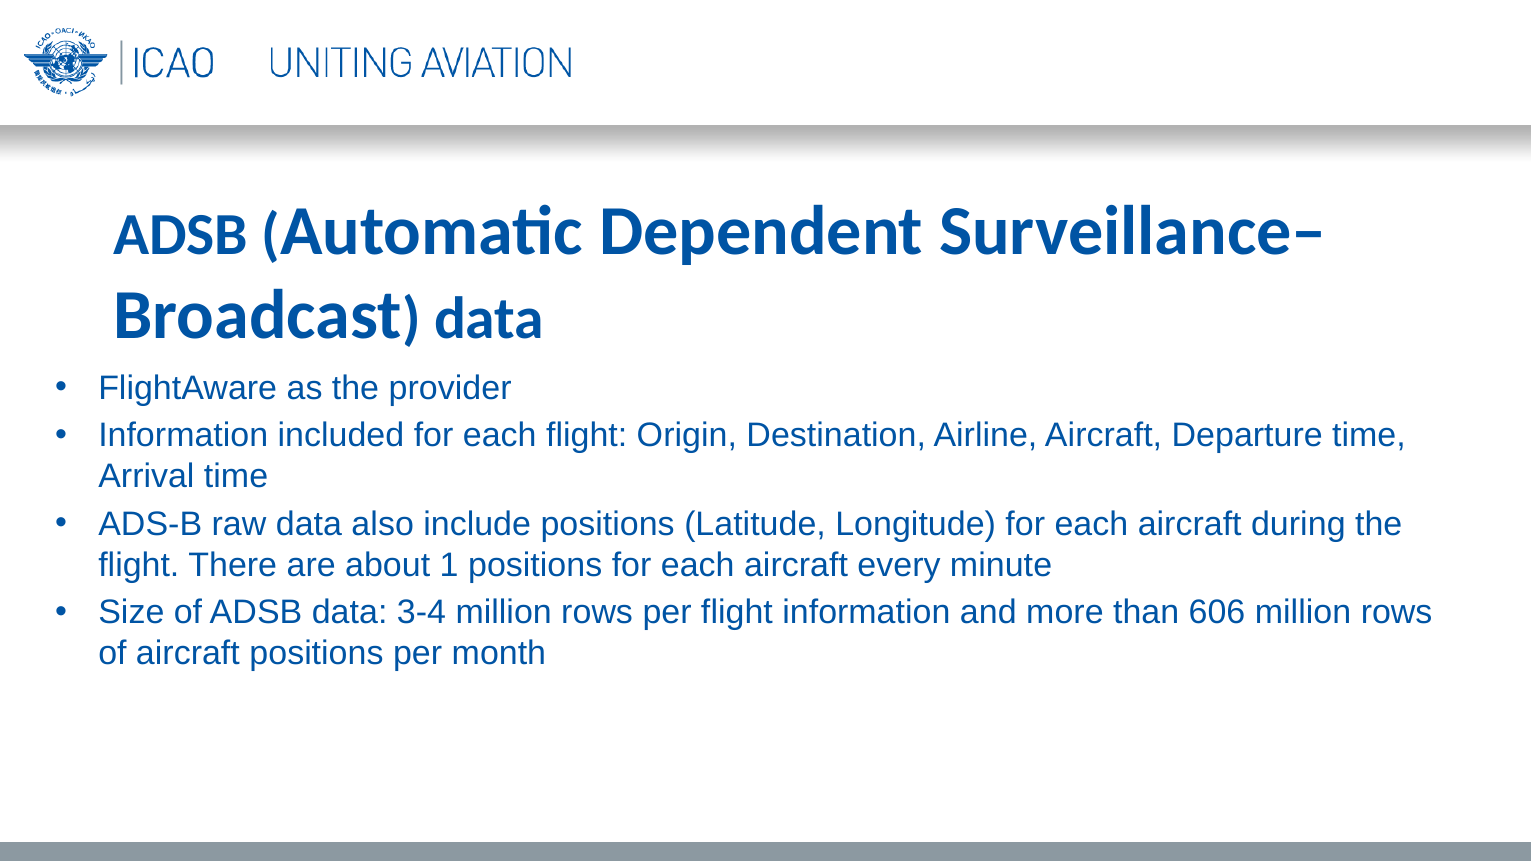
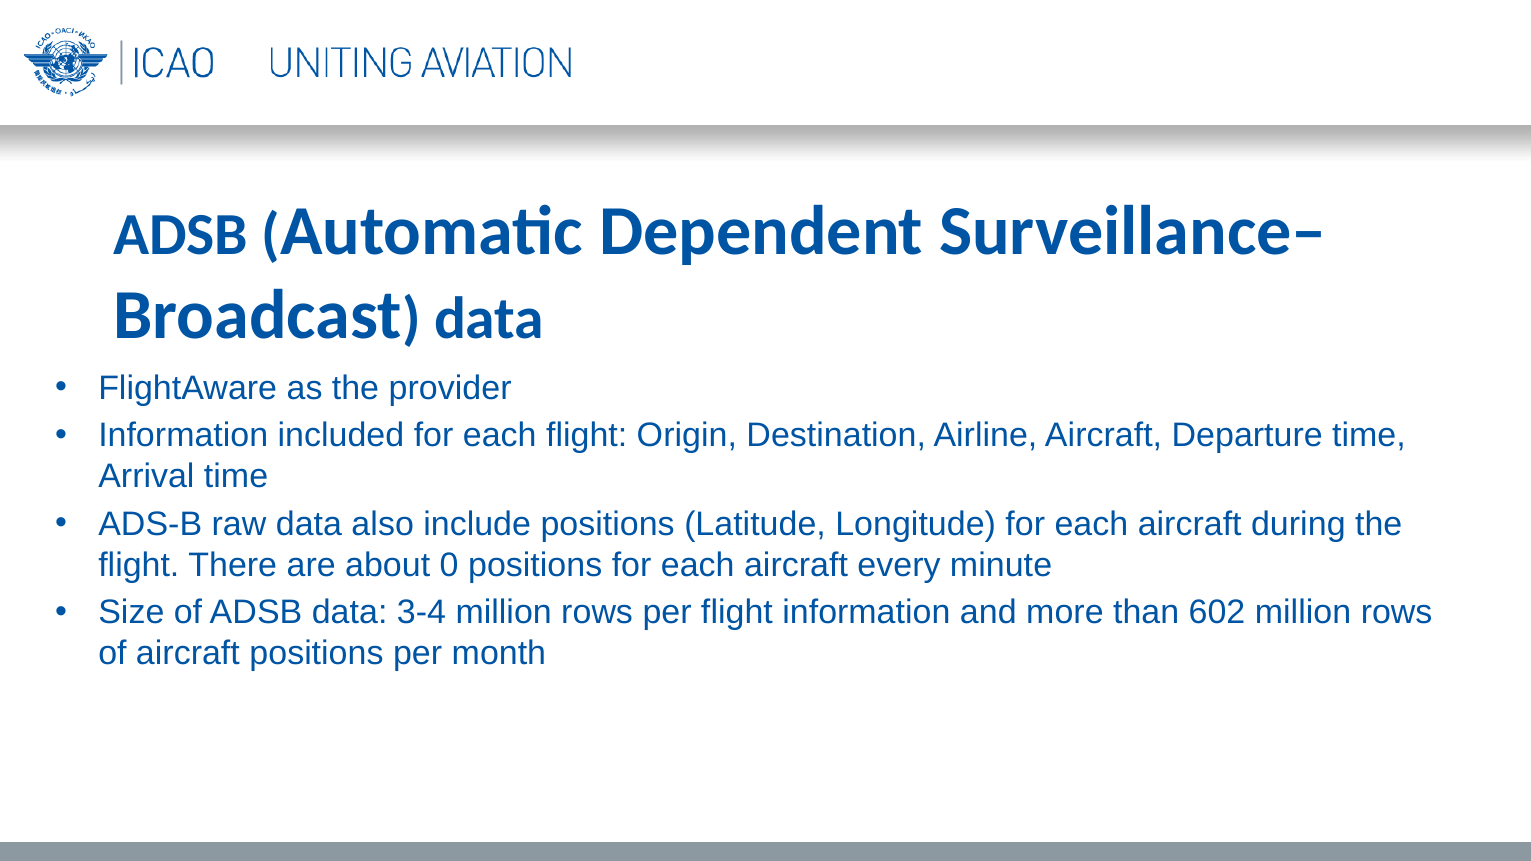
1: 1 -> 0
606: 606 -> 602
